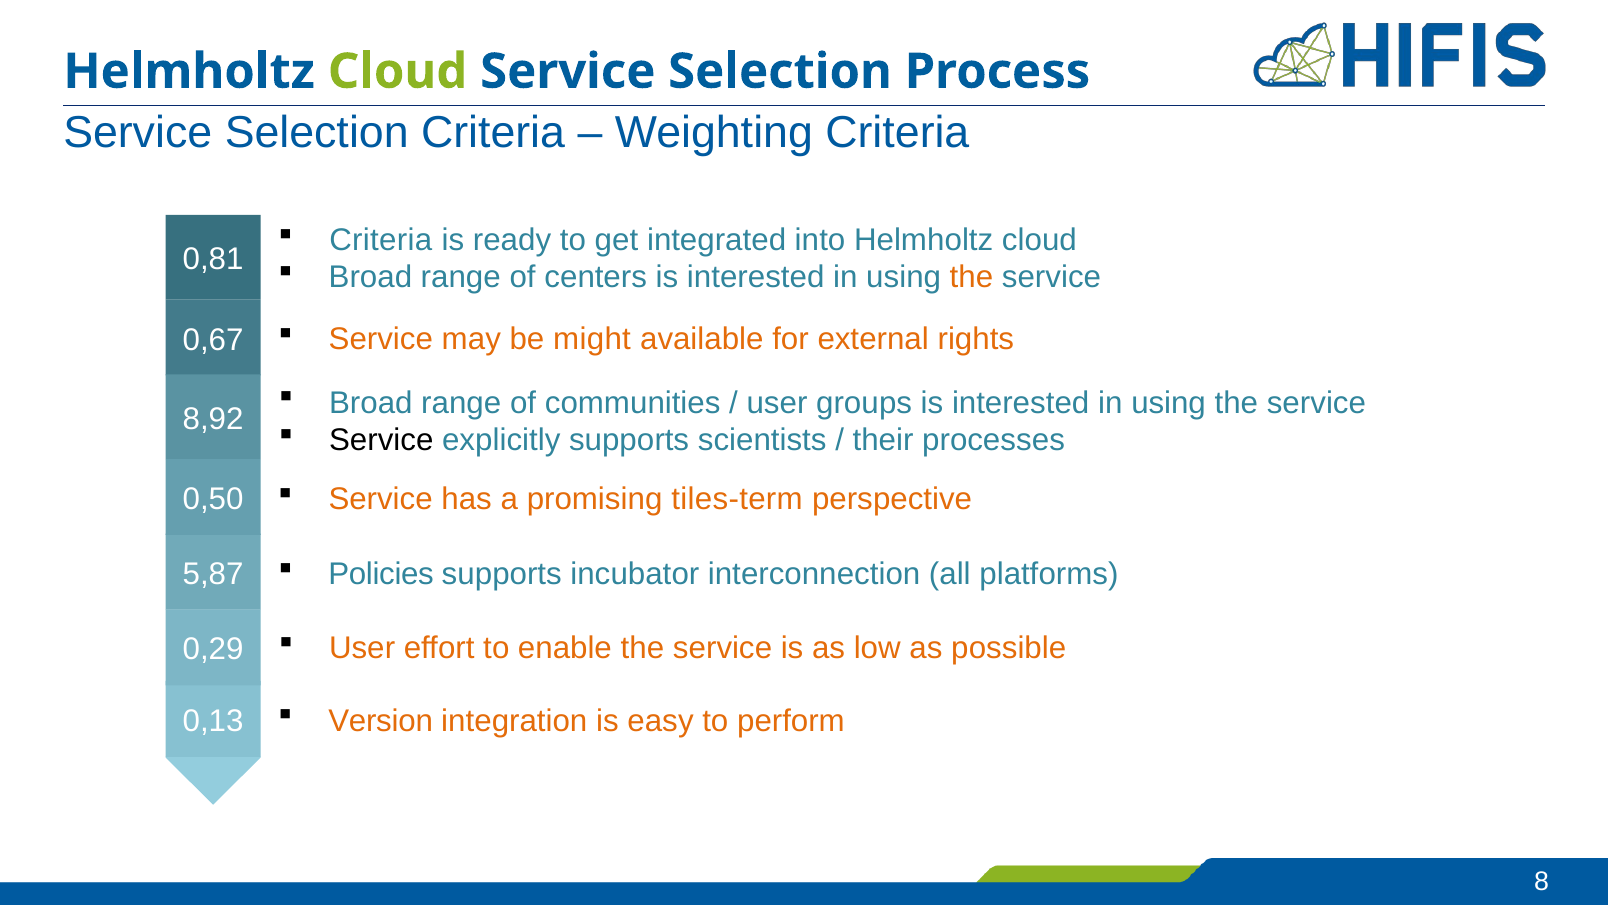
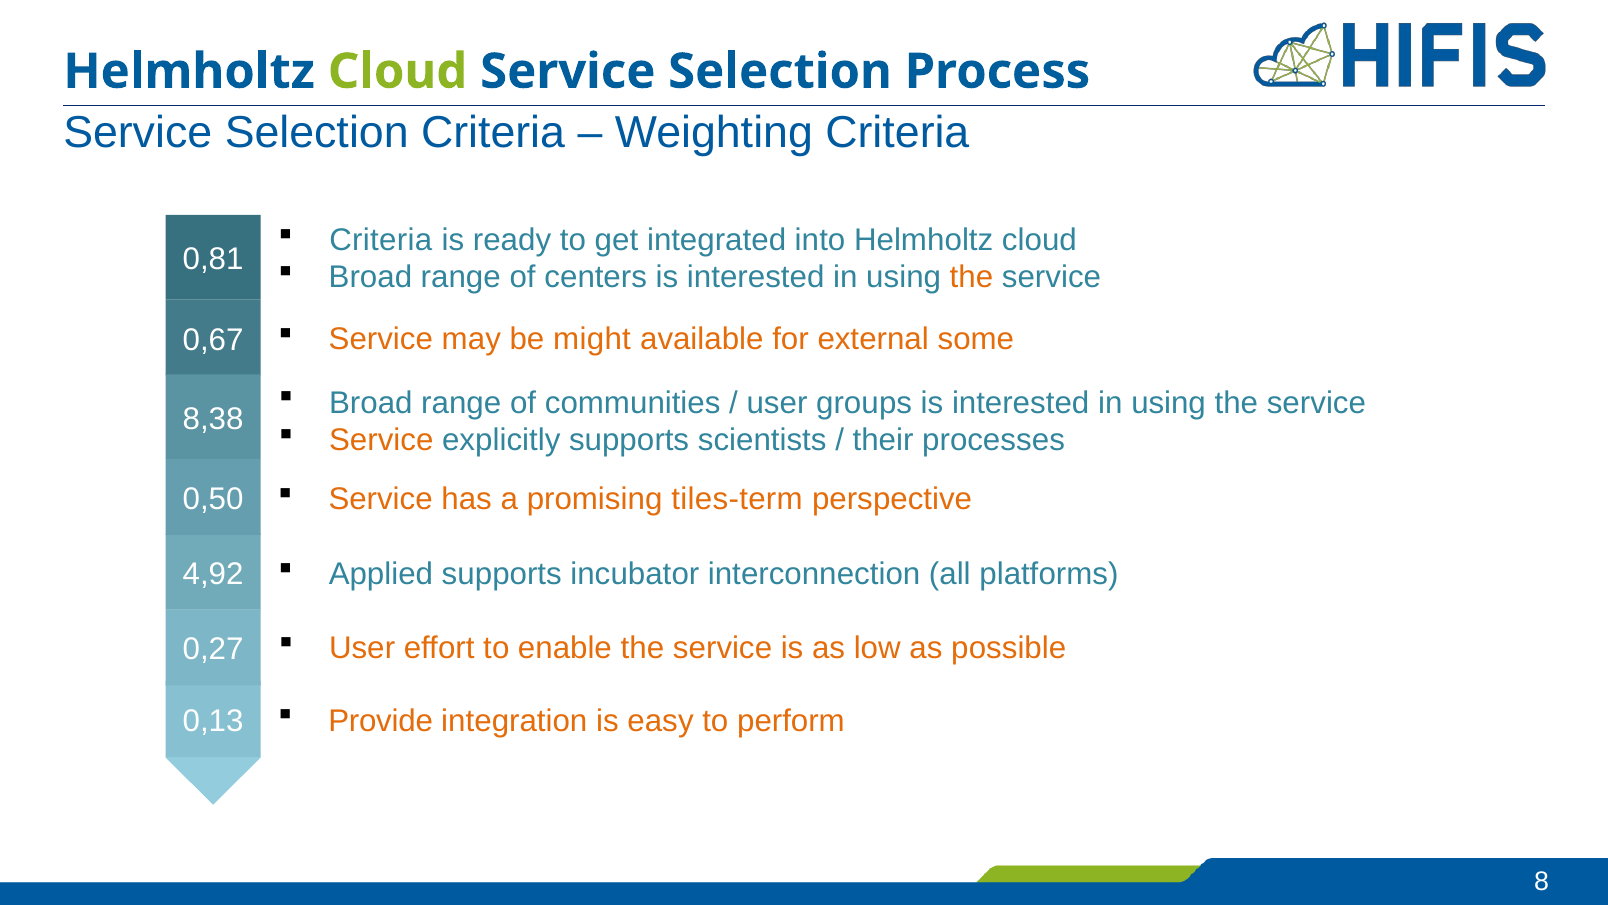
rights: rights -> some
8,92: 8,92 -> 8,38
Service at (381, 440) colour: black -> orange
Policies: Policies -> Applied
5,87: 5,87 -> 4,92
0,29: 0,29 -> 0,27
Version: Version -> Provide
